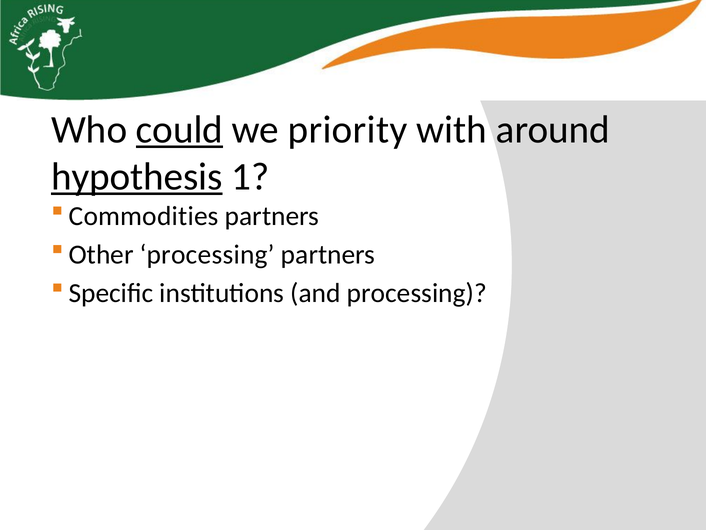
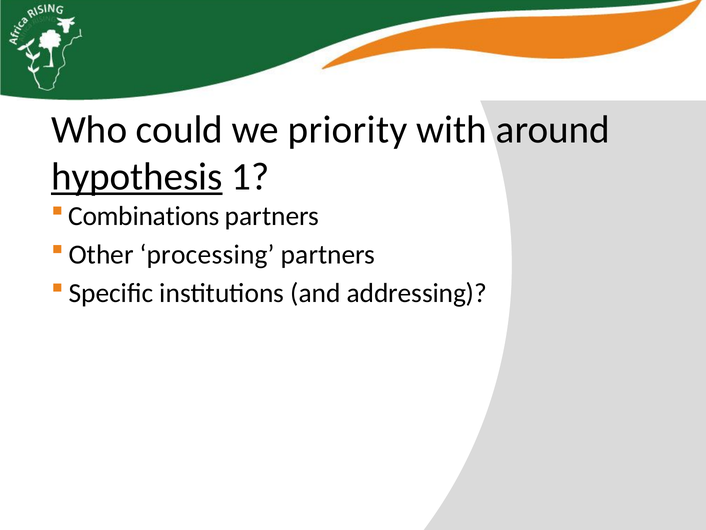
could underline: present -> none
Commodities: Commodities -> Combinations
and processing: processing -> addressing
